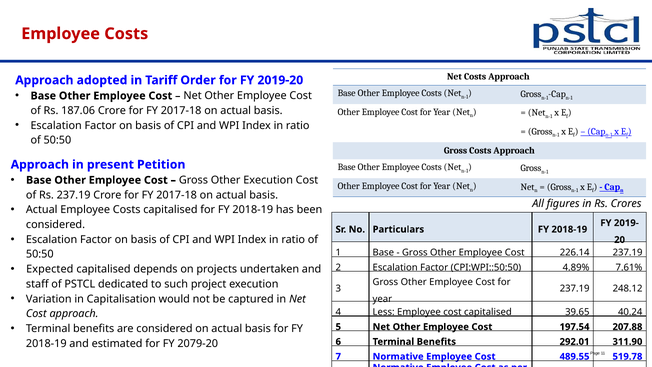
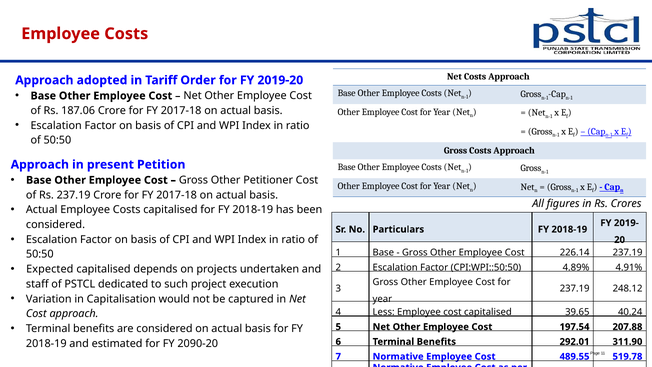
Other Execution: Execution -> Petitioner
7.61%: 7.61% -> 4.91%
2079-20: 2079-20 -> 2090-20
